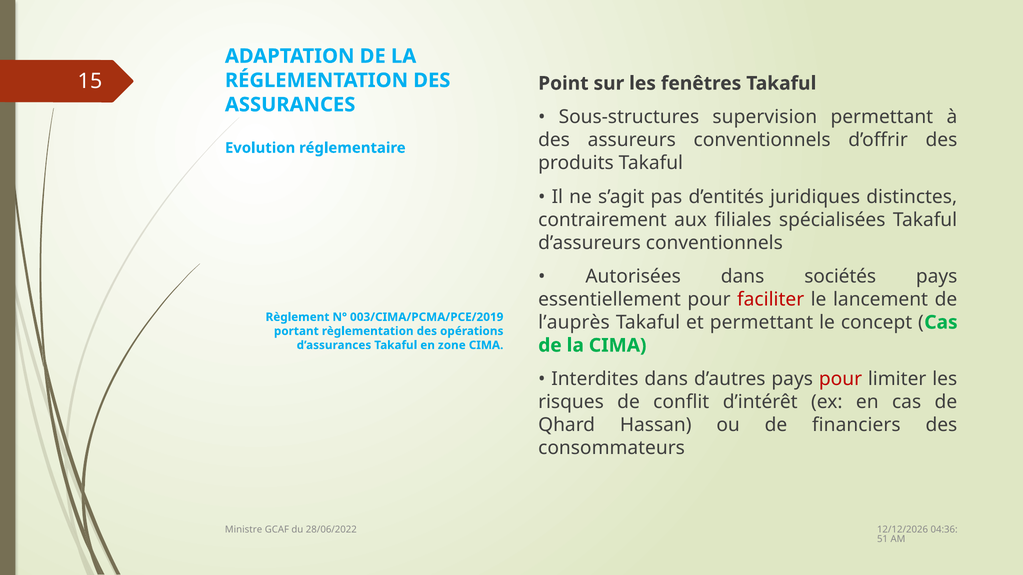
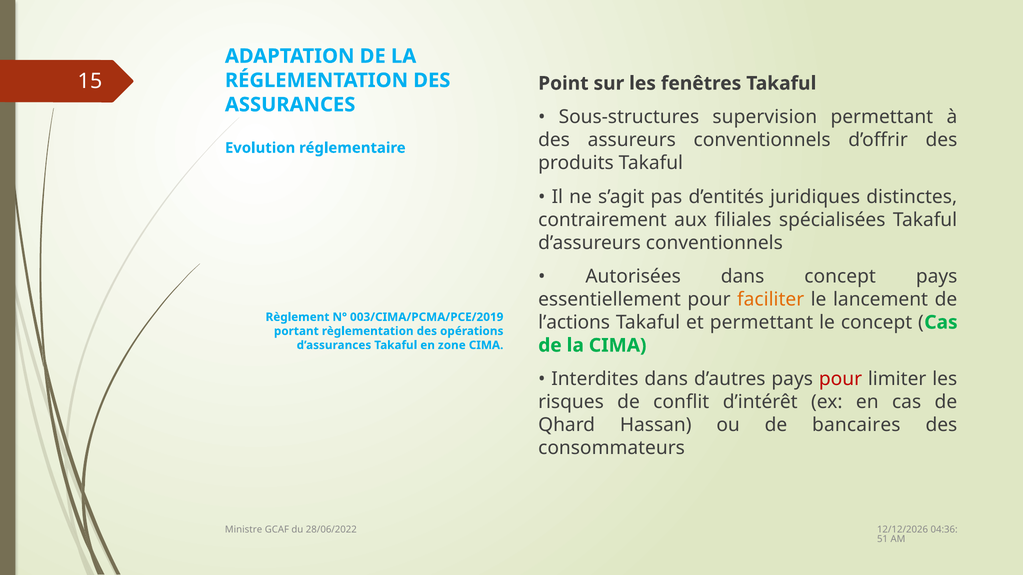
dans sociétés: sociétés -> concept
faciliter colour: red -> orange
l’auprès: l’auprès -> l’actions
financiers: financiers -> bancaires
